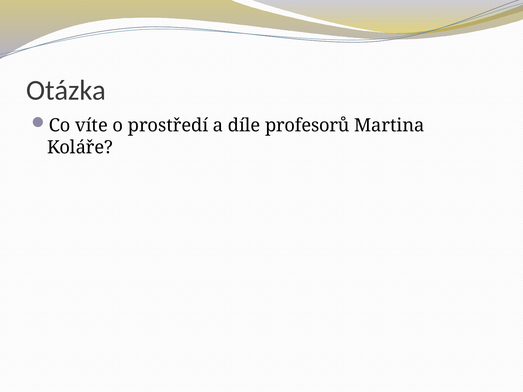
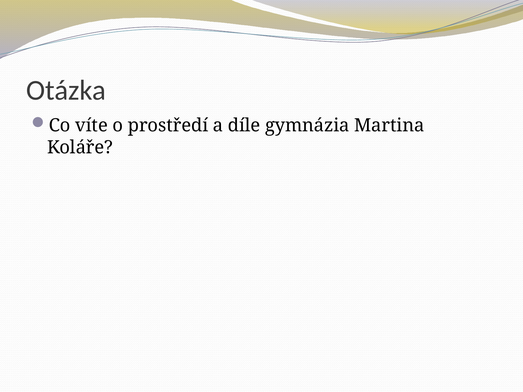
profesorů: profesorů -> gymnázia
